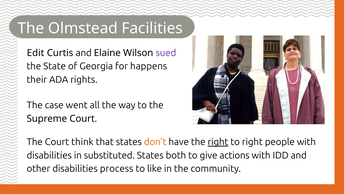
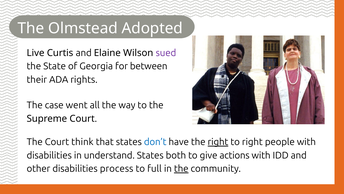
Facilities: Facilities -> Adopted
Edit: Edit -> Live
happens: happens -> between
don’t colour: orange -> blue
substituted: substituted -> understand
like: like -> full
the at (181, 168) underline: none -> present
